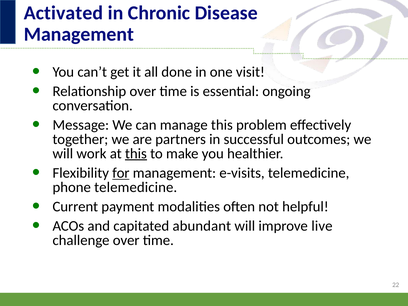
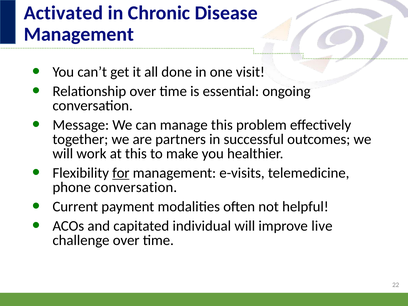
this at (136, 154) underline: present -> none
phone telemedicine: telemedicine -> conversation
abundant: abundant -> individual
